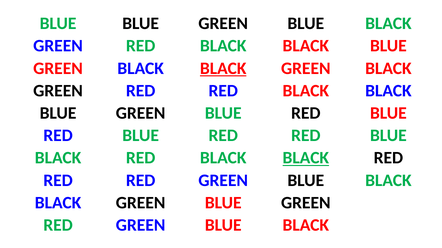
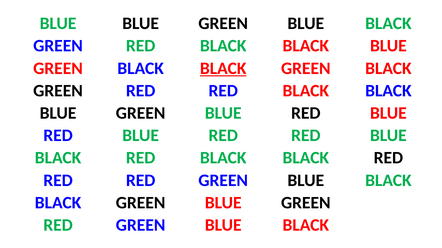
BLACK at (306, 158) underline: present -> none
